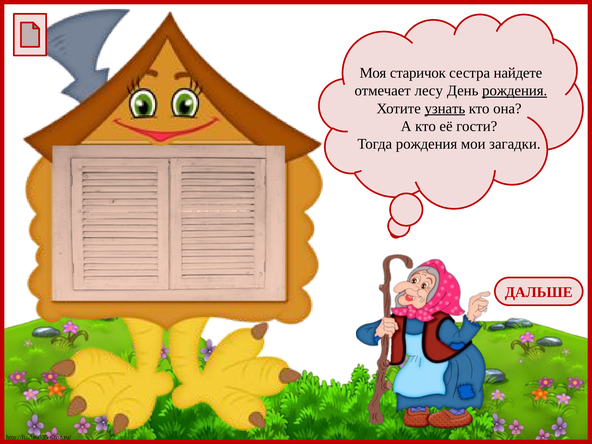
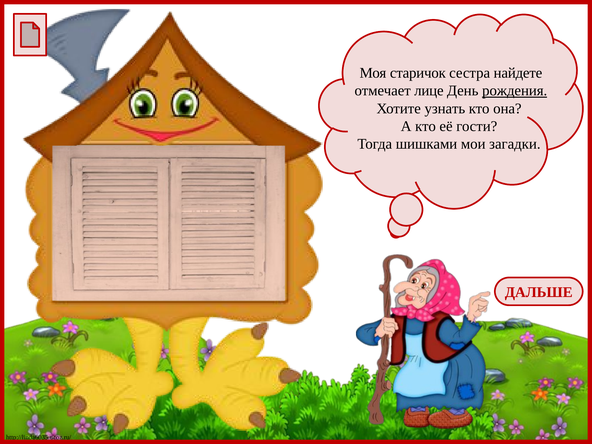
лесу: лесу -> лице
узнать underline: present -> none
Тогда рождения: рождения -> шишками
